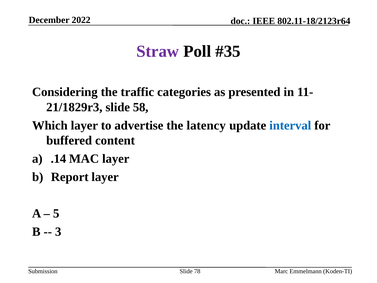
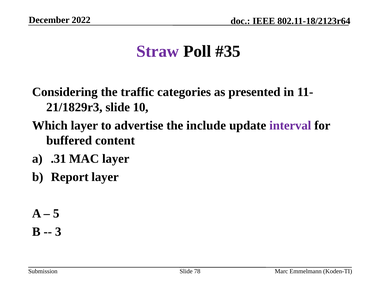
58: 58 -> 10
latency: latency -> include
interval colour: blue -> purple
.14: .14 -> .31
